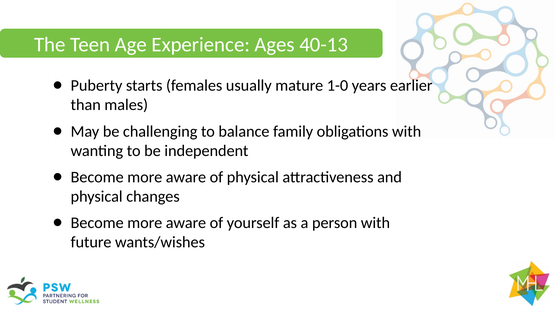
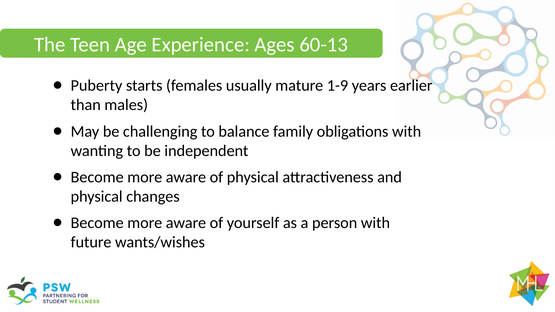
40-13: 40-13 -> 60-13
1-0: 1-0 -> 1-9
